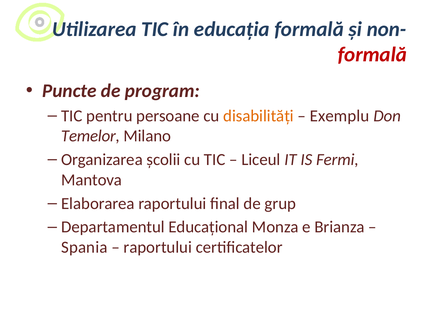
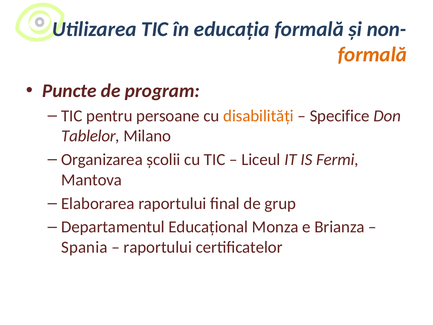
formală at (372, 55) colour: red -> orange
Exemplu: Exemplu -> Specifice
Temelor: Temelor -> Tablelor
